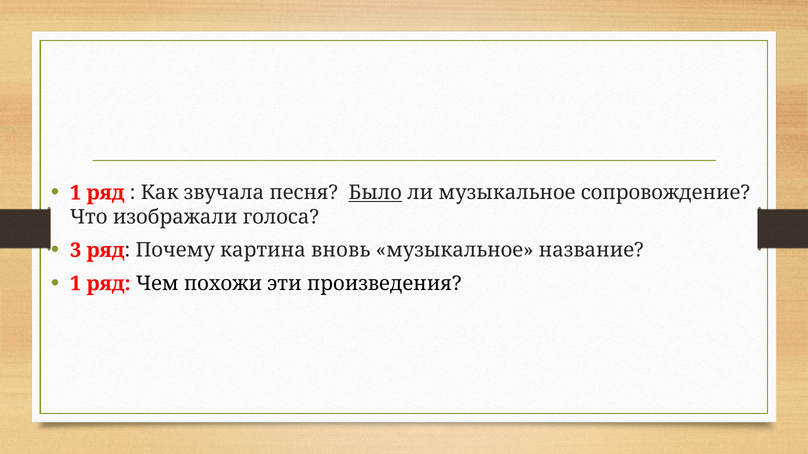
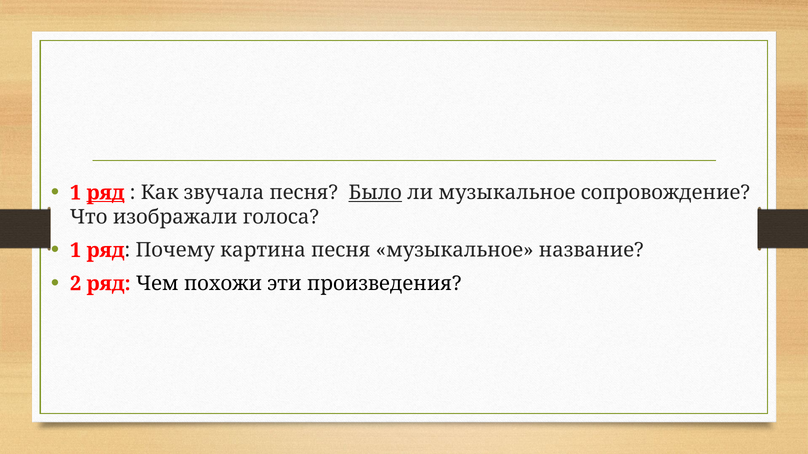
ряд at (106, 193) underline: none -> present
3 at (76, 251): 3 -> 1
картина вновь: вновь -> песня
1 at (76, 284): 1 -> 2
